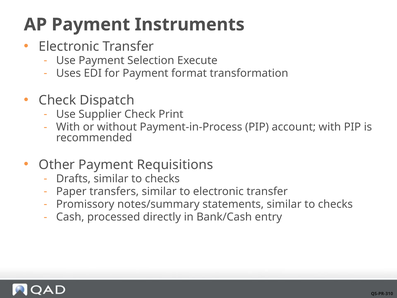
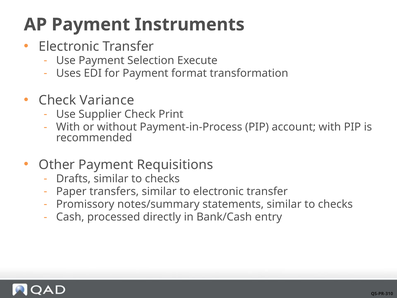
Dispatch: Dispatch -> Variance
